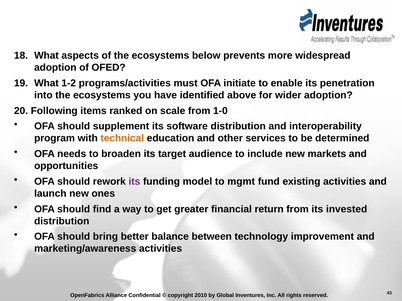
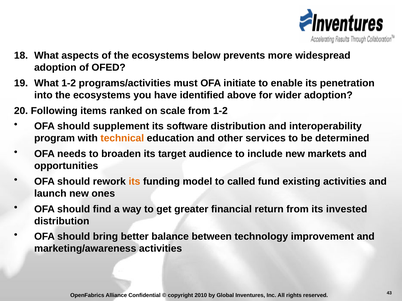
from 1-0: 1-0 -> 1-2
its at (134, 182) colour: purple -> orange
mgmt: mgmt -> called
